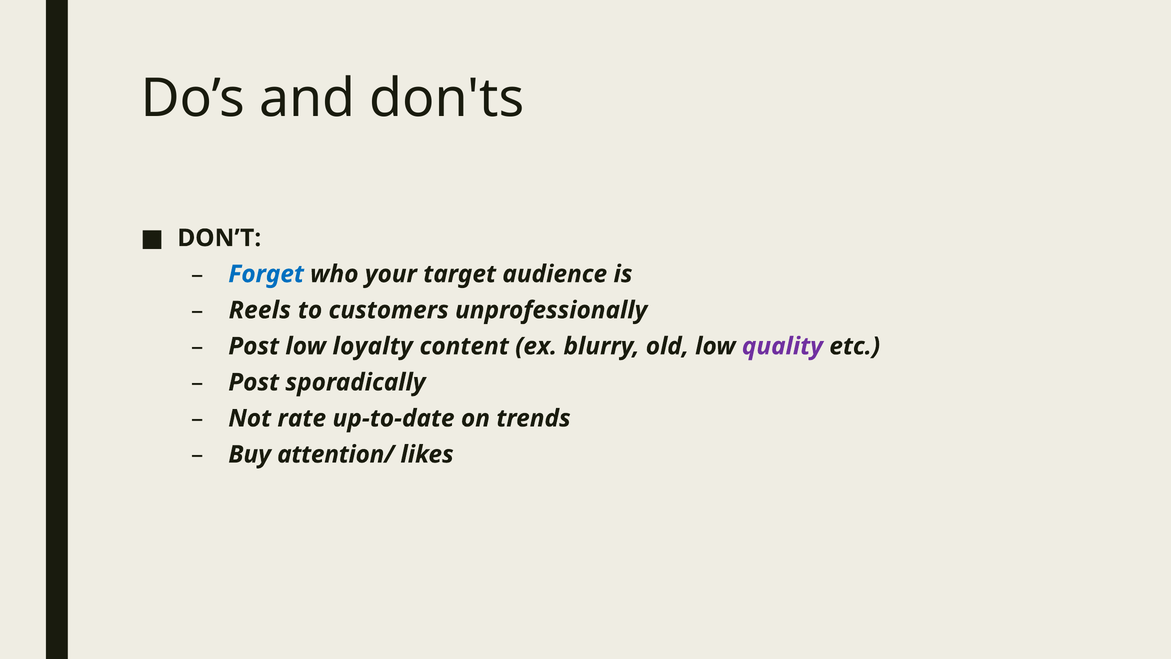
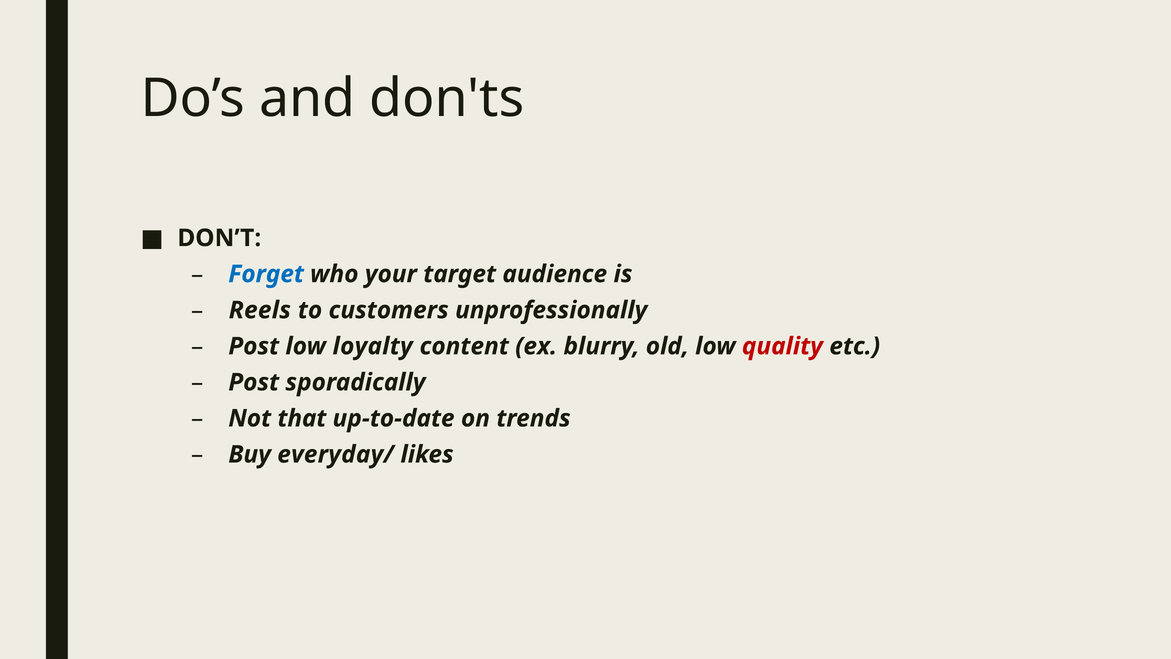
quality colour: purple -> red
rate: rate -> that
attention/: attention/ -> everyday/
